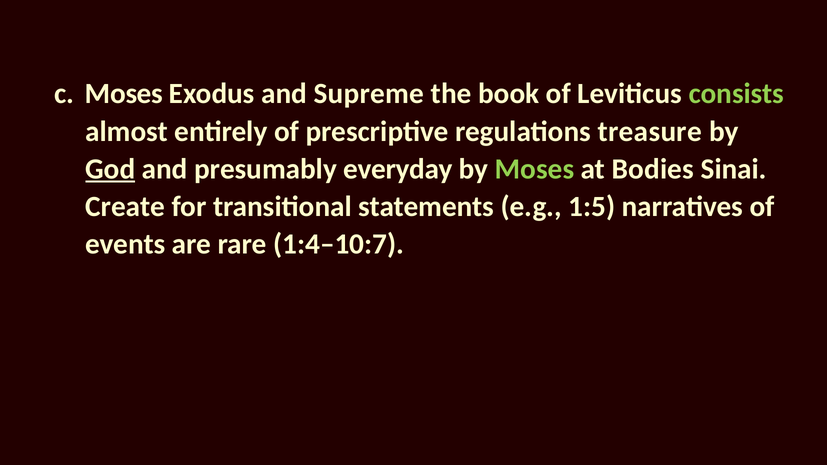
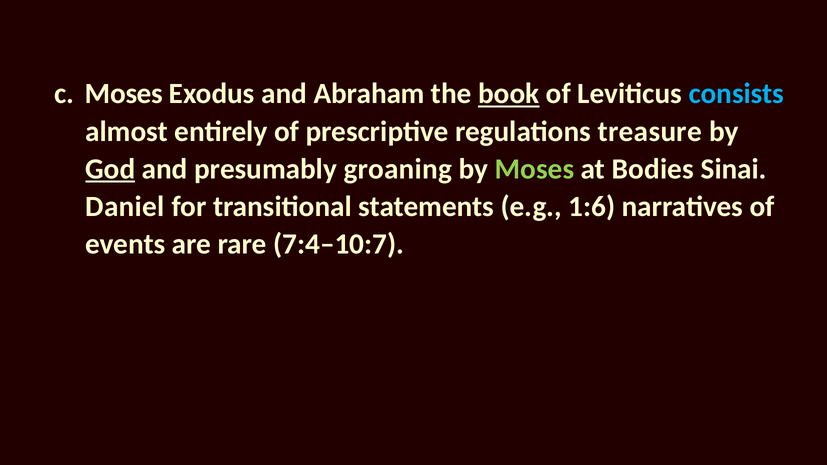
Supreme: Supreme -> Abraham
book underline: none -> present
consists colour: light green -> light blue
everyday: everyday -> groaning
Create: Create -> Daniel
1:5: 1:5 -> 1:6
1:4–10:7: 1:4–10:7 -> 7:4–10:7
